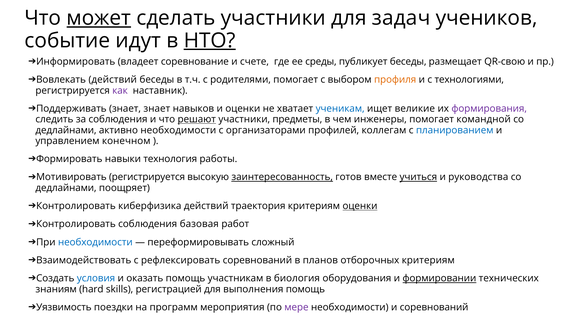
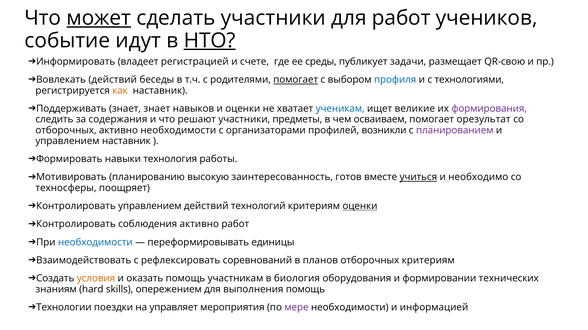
для задач: задач -> работ
соревнование: соревнование -> регистрацией
публикует беседы: беседы -> задачи
помогает at (296, 80) underline: none -> present
профиля colour: orange -> blue
как colour: purple -> orange
за соблюдения: соблюдения -> содержания
решают underline: present -> none
инженеры: инженеры -> осваиваем
командной: командной -> орезультат
дедлайнами at (66, 130): дедлайнами -> отборочных
коллегам: коллегам -> возникли
планированием colour: blue -> purple
управлением конечном: конечном -> наставник
регистрируется at (147, 177): регистрируется -> планированию
заинтересованность underline: present -> none
руководства: руководства -> необходимо
дедлайнами at (66, 188): дедлайнами -> техносферы
киберфизика at (150, 206): киберфизика -> управлением
траектория: траектория -> технологий
соблюдения базовая: базовая -> активно
сложный: сложный -> единицы
условия colour: blue -> orange
формировании underline: present -> none
регистрацией: регистрацией -> опережением
Уязвимость: Уязвимость -> Технологии
программ: программ -> управляет
и соревнований: соревнований -> информацией
